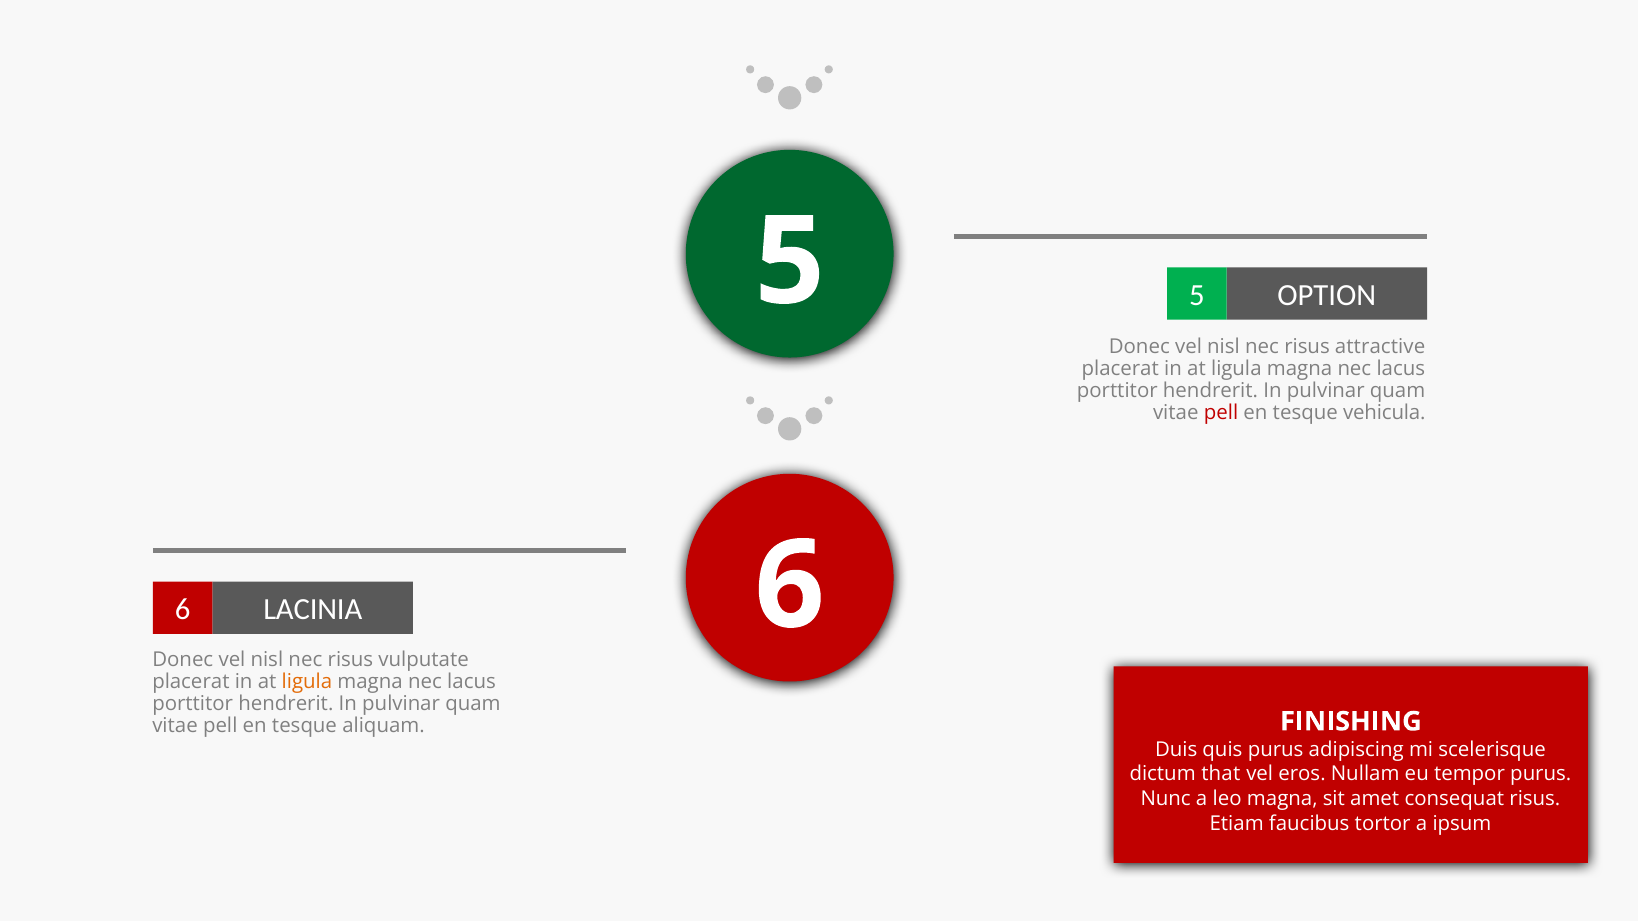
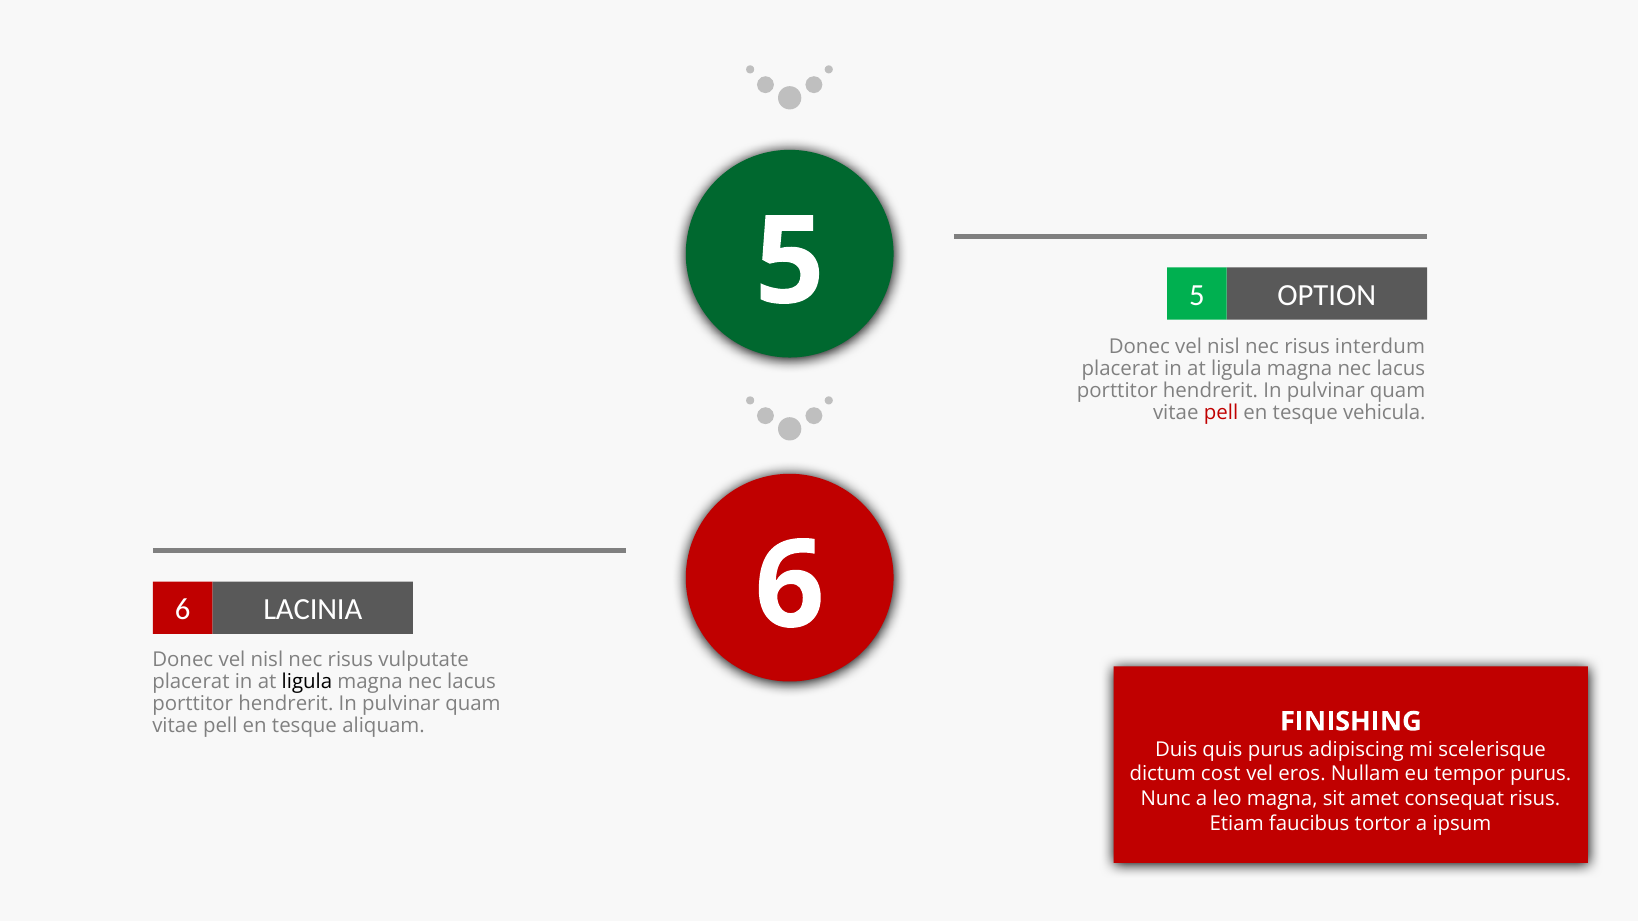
attractive: attractive -> interdum
ligula at (307, 682) colour: orange -> black
that: that -> cost
